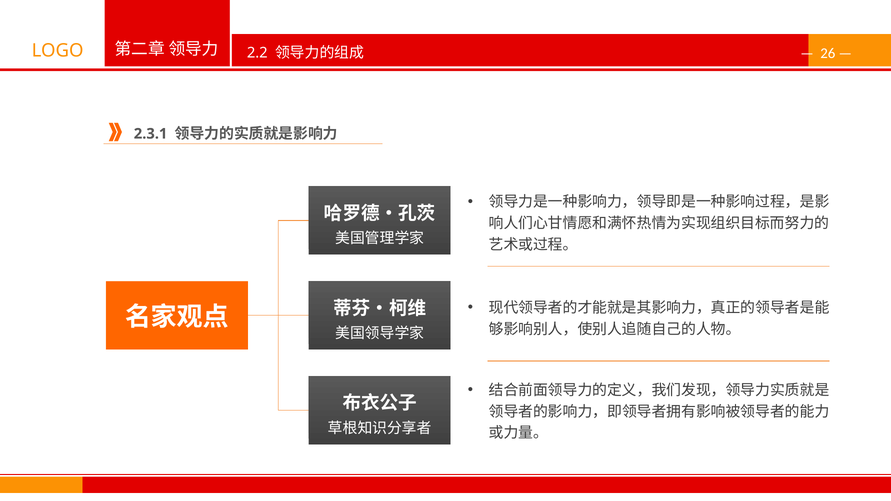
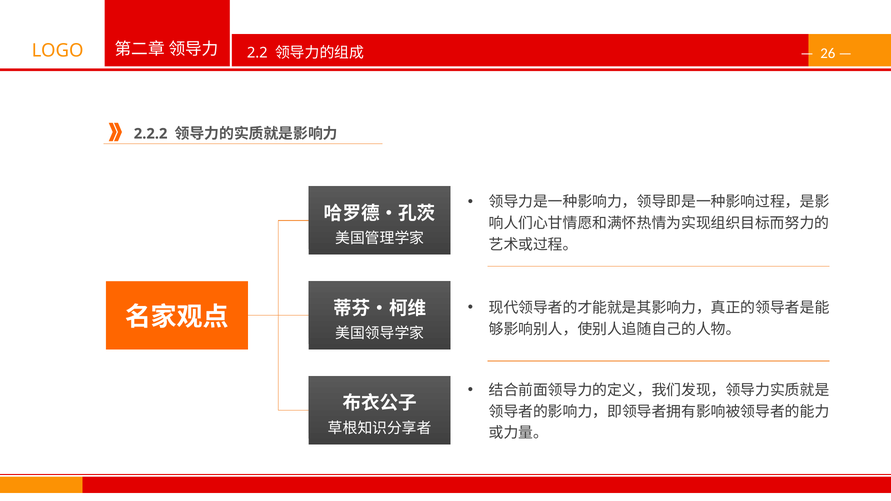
2.3.1: 2.3.1 -> 2.2.2
